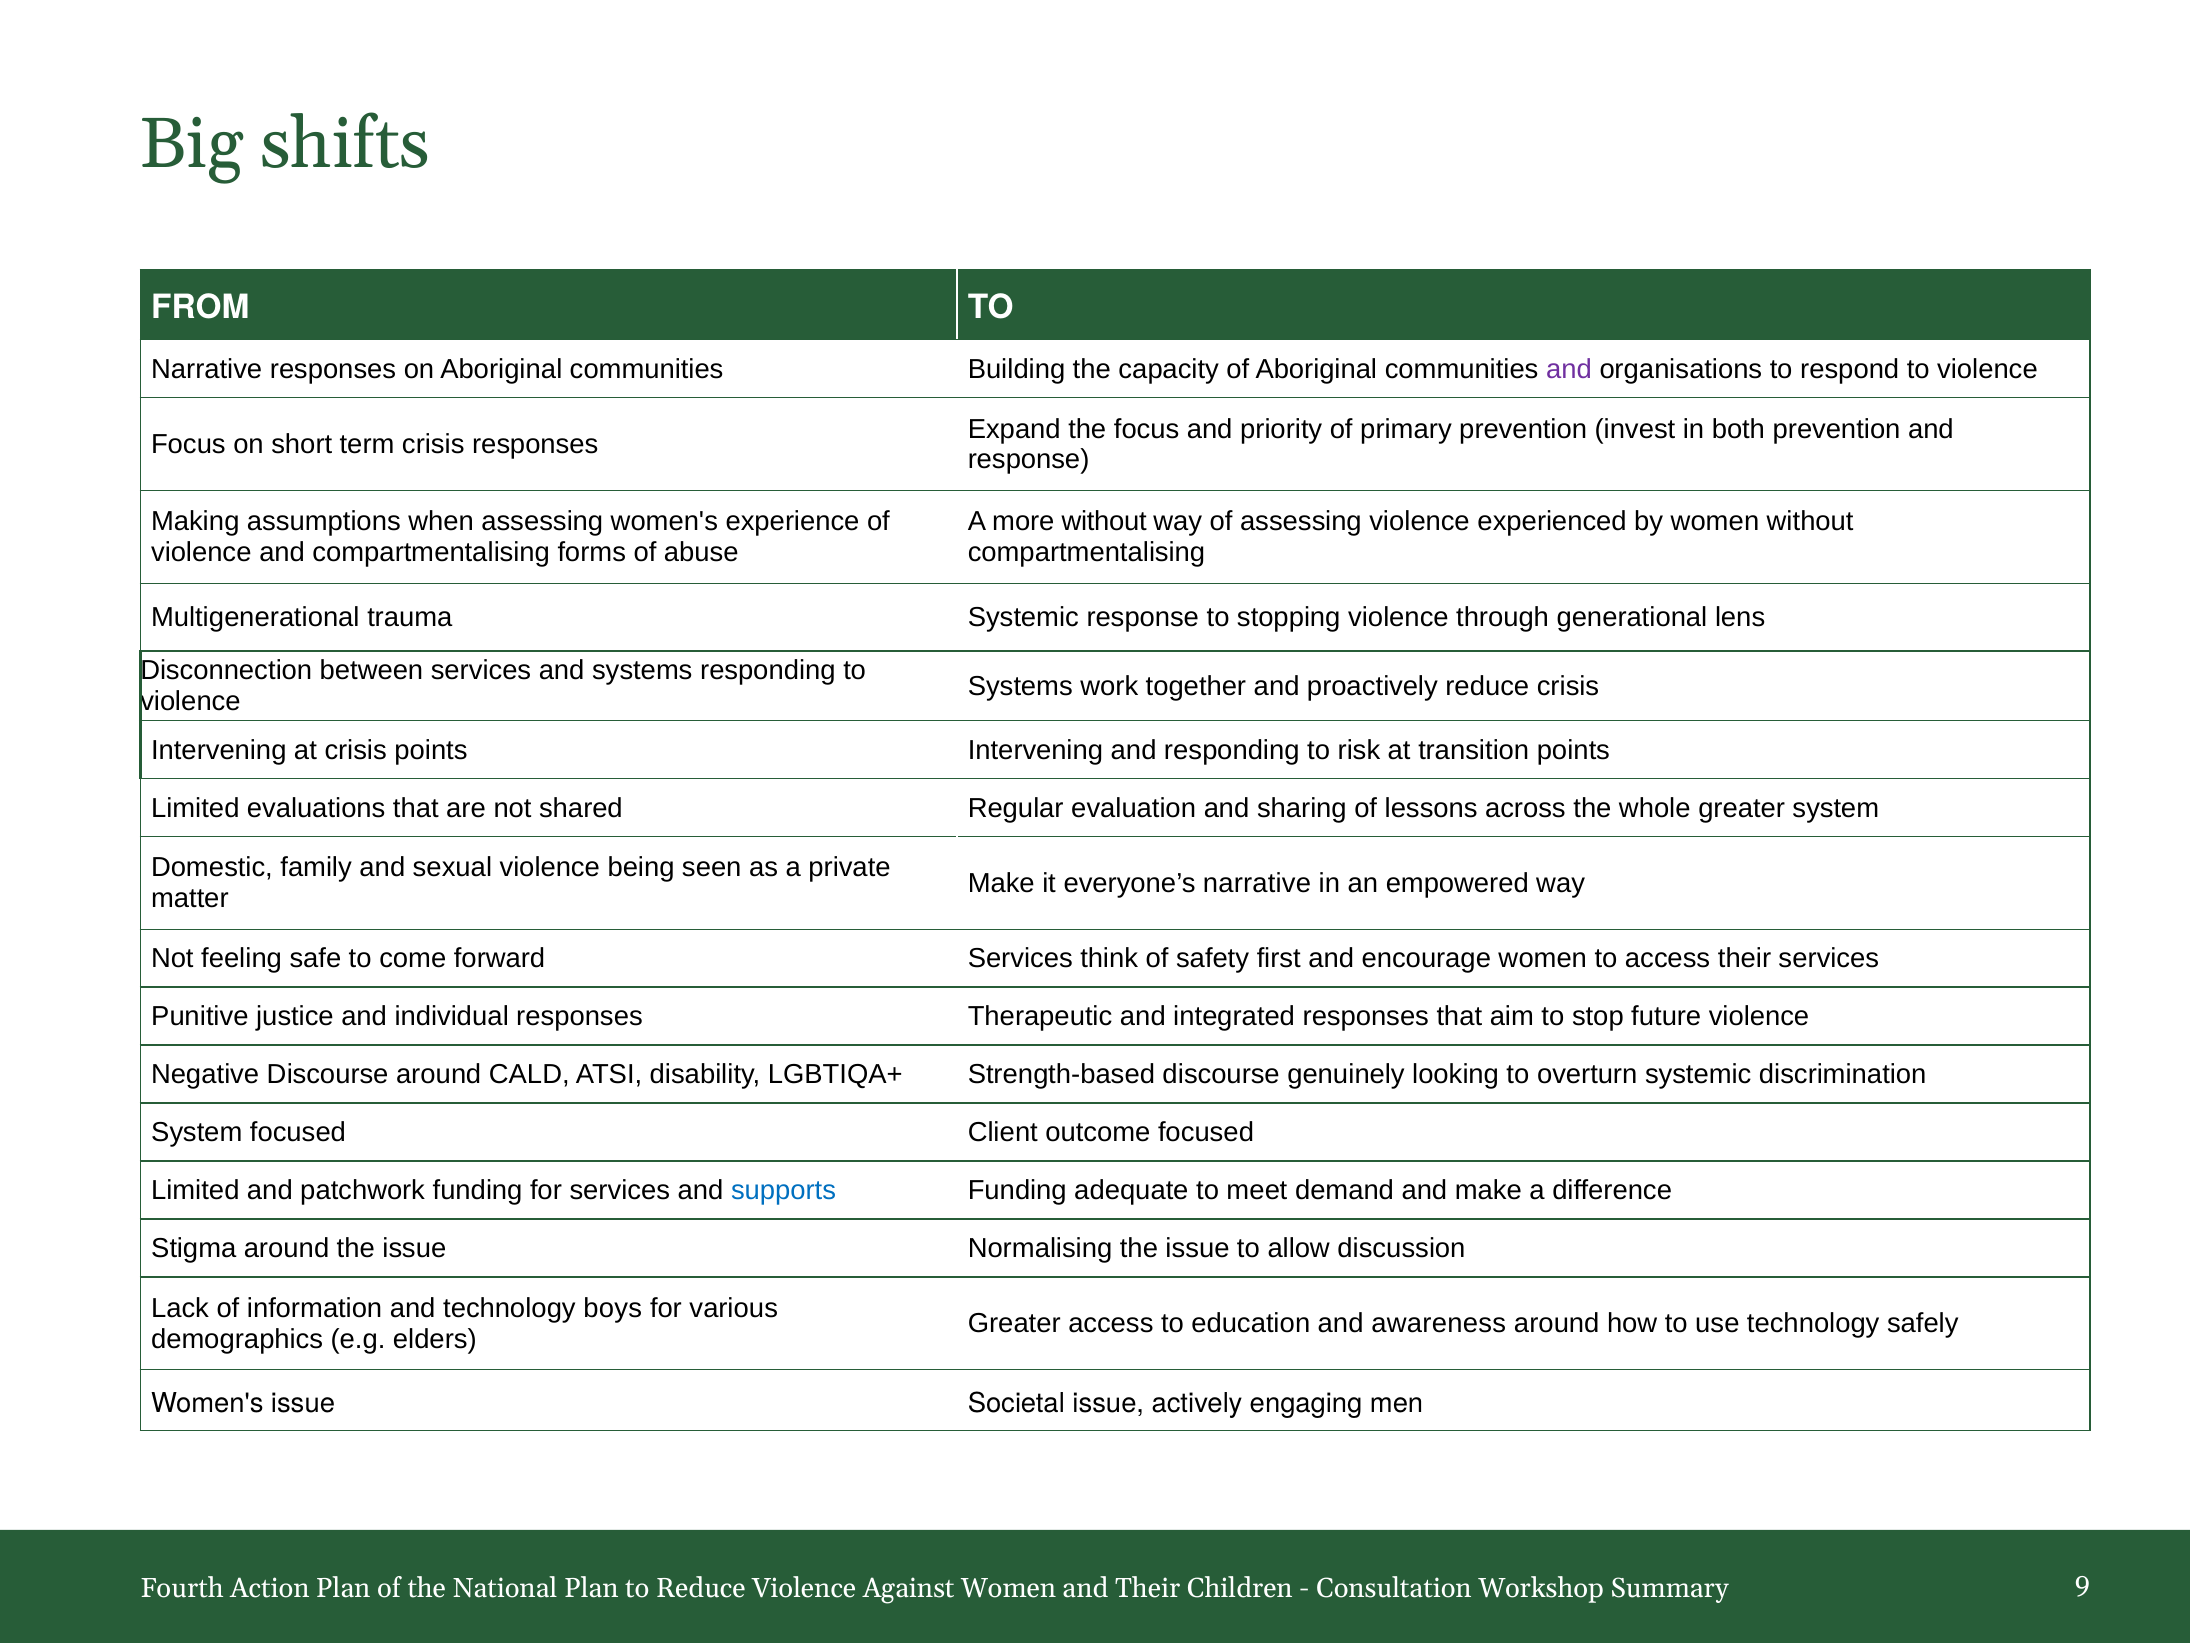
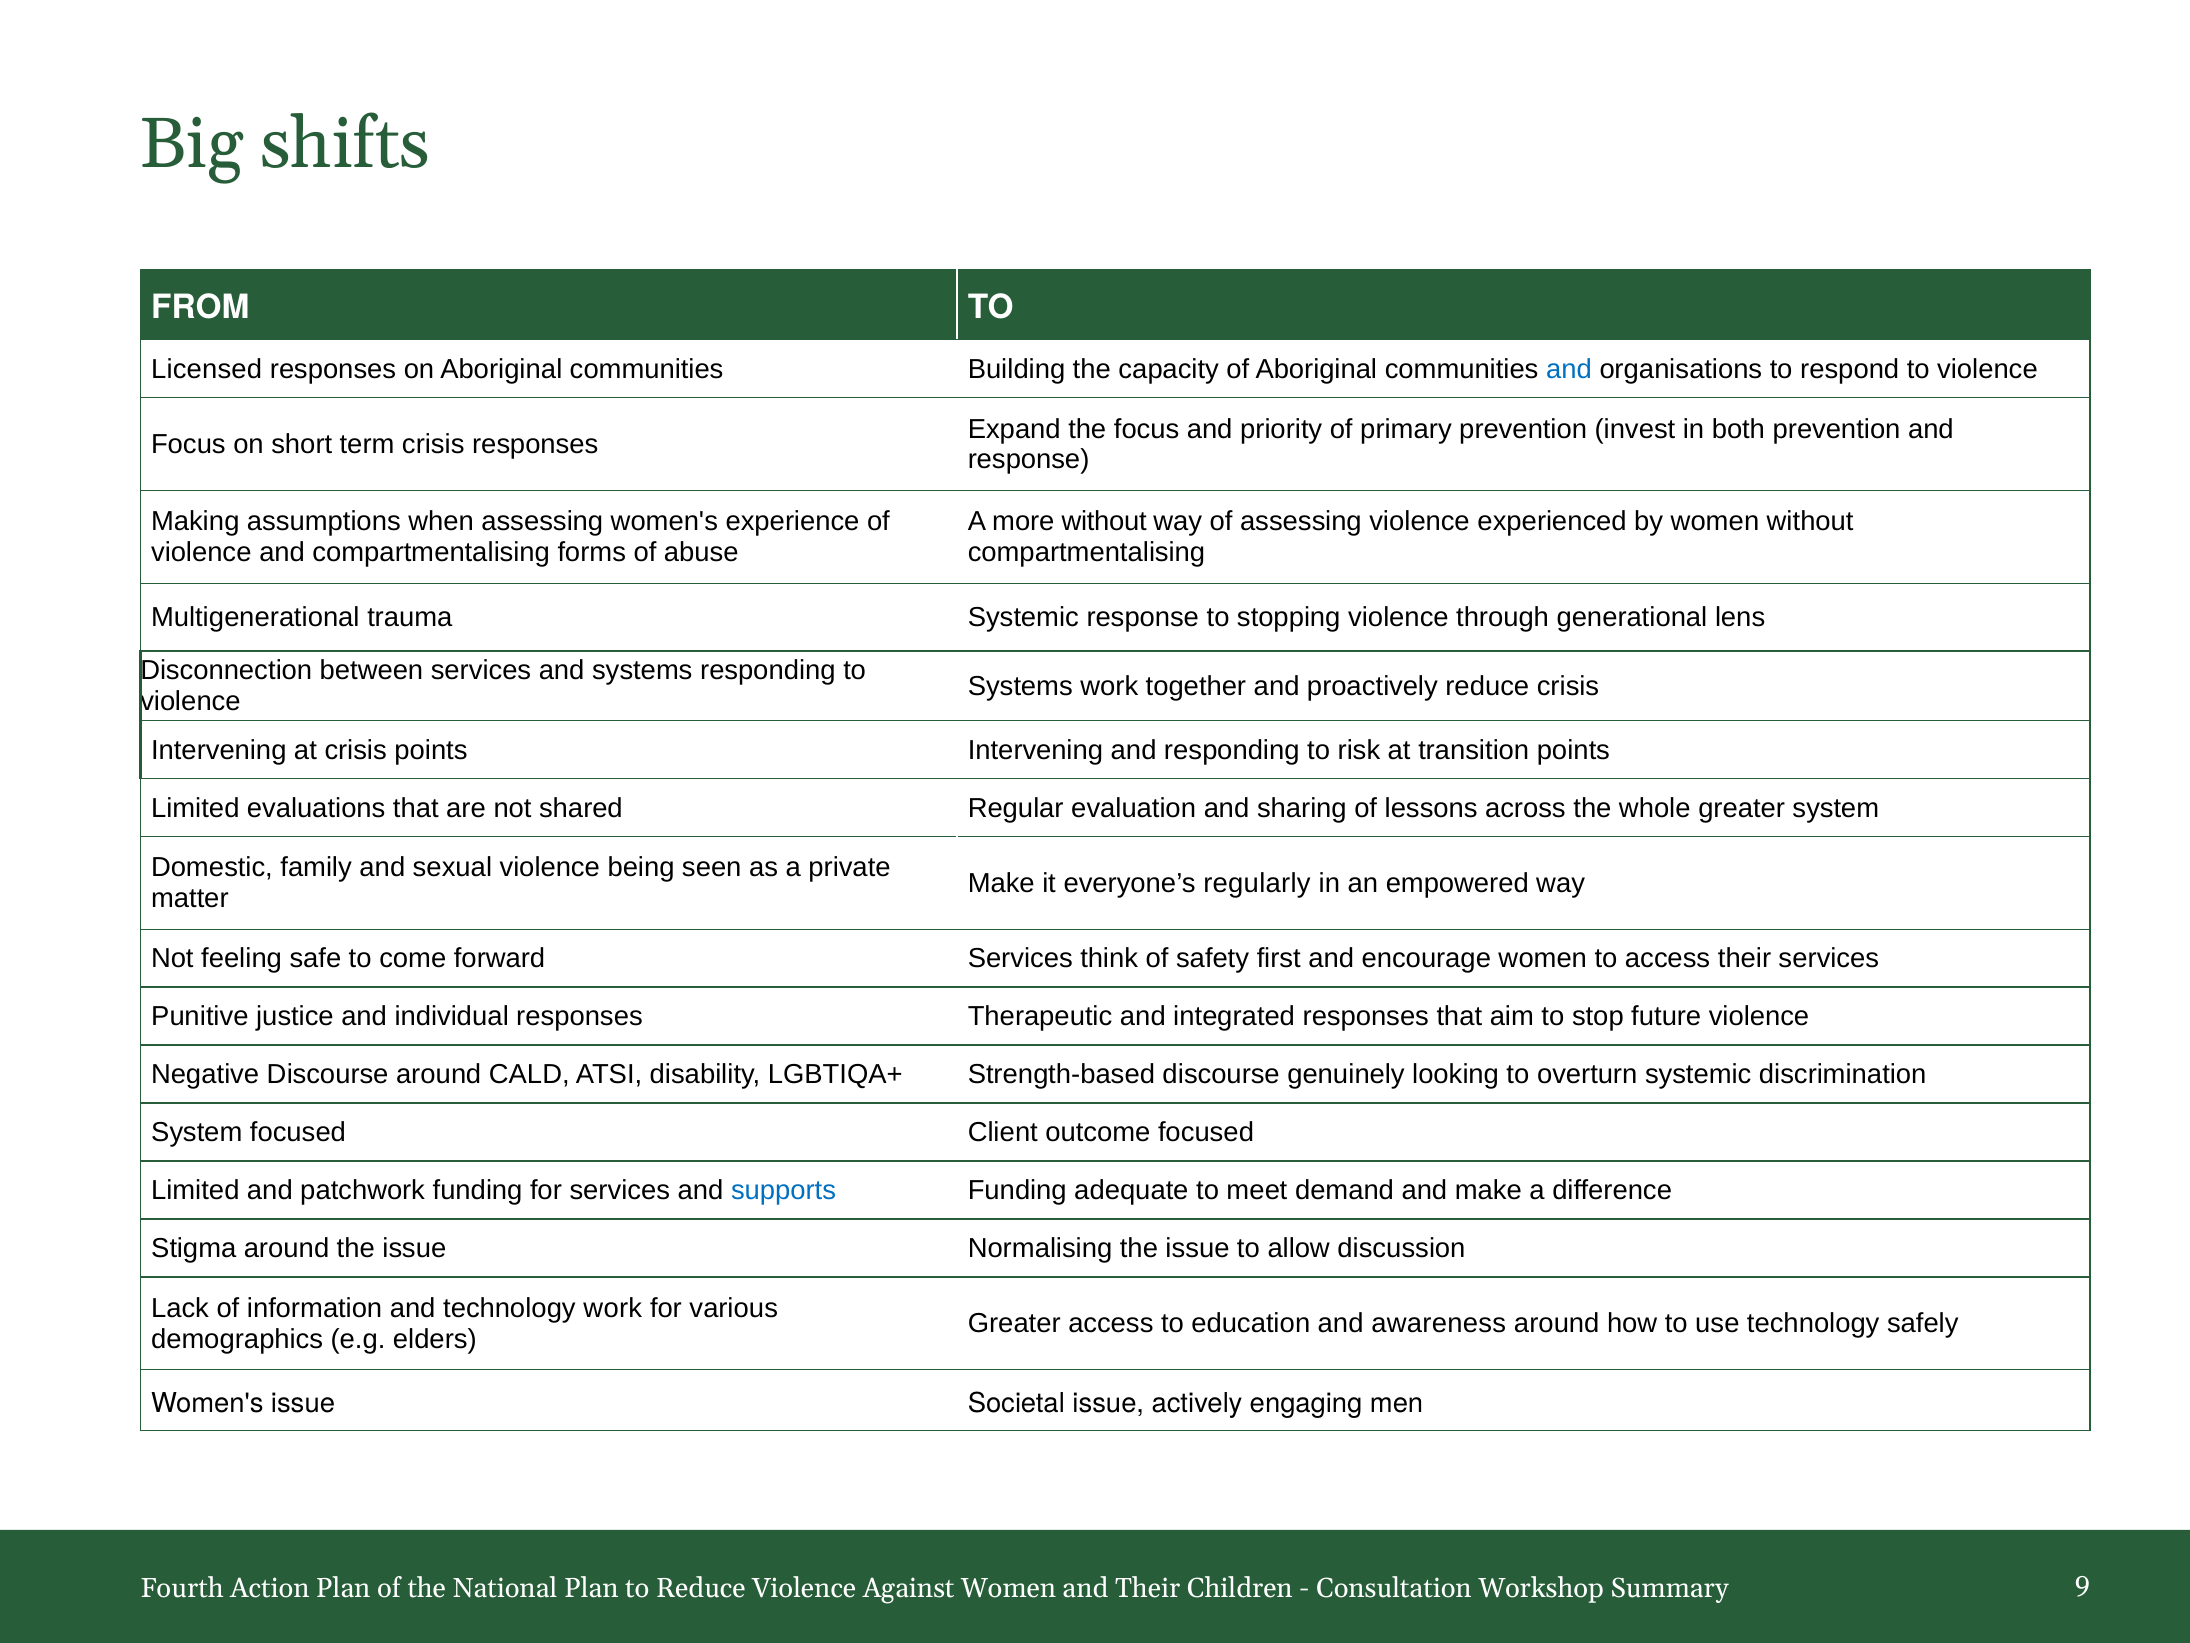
Narrative at (207, 369): Narrative -> Licensed
and at (1569, 369) colour: purple -> blue
everyone’s narrative: narrative -> regularly
technology boys: boys -> work
